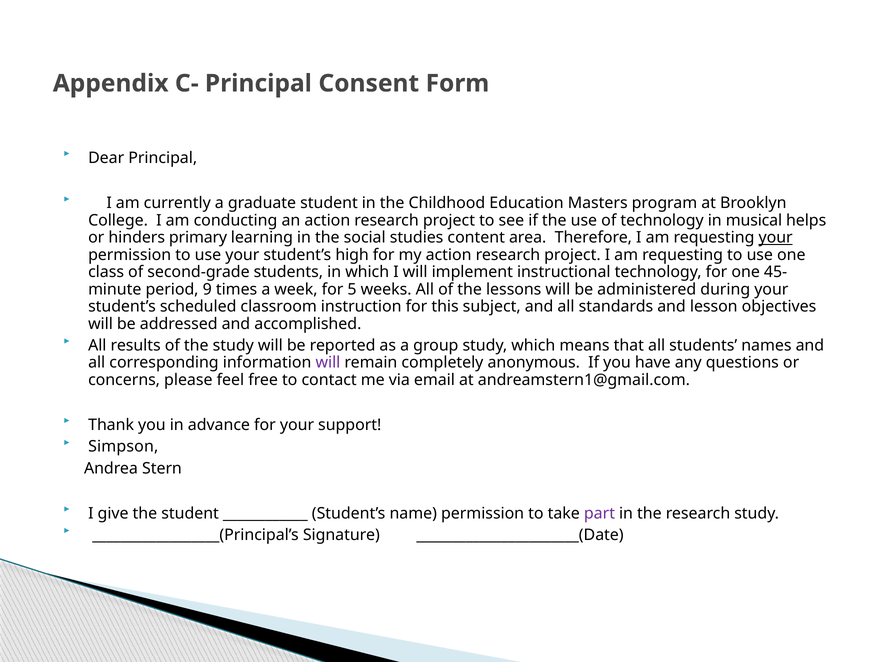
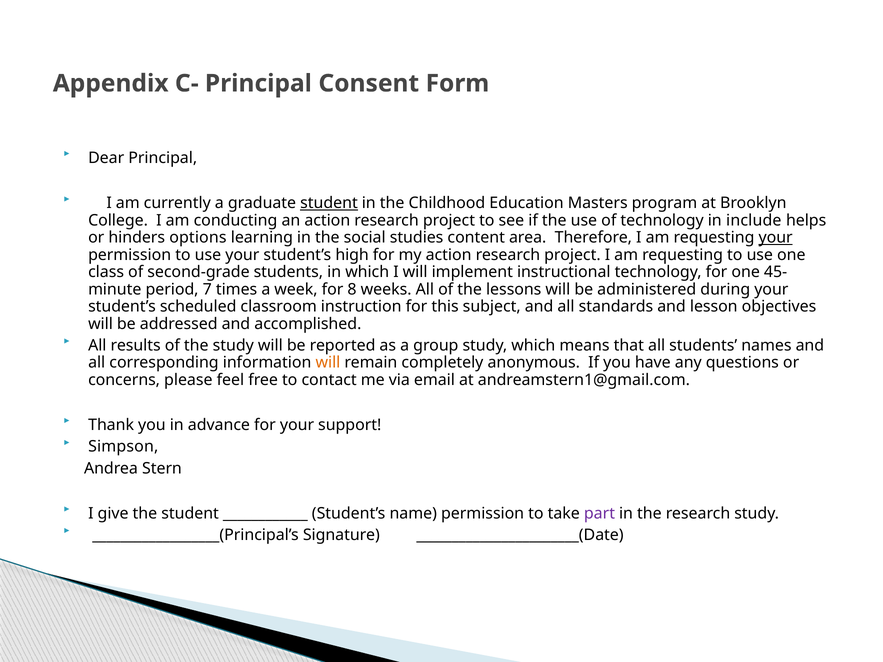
student at (329, 203) underline: none -> present
musical: musical -> include
primary: primary -> options
9: 9 -> 7
5: 5 -> 8
will at (328, 363) colour: purple -> orange
